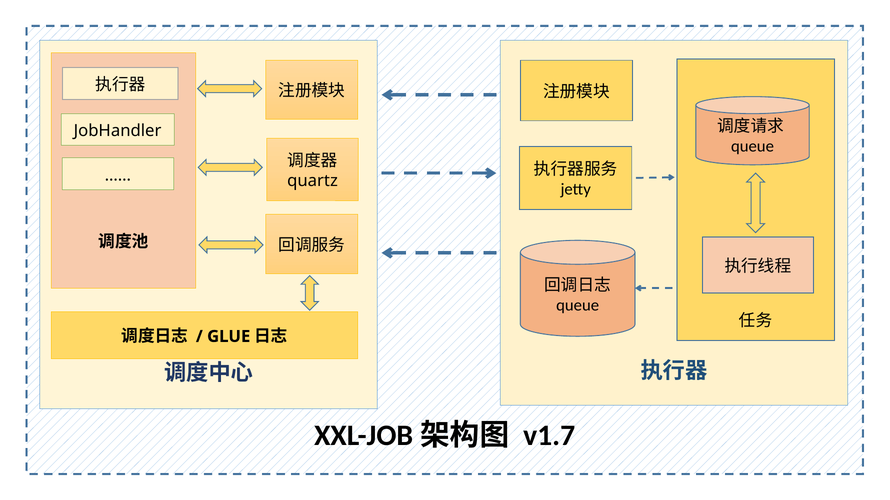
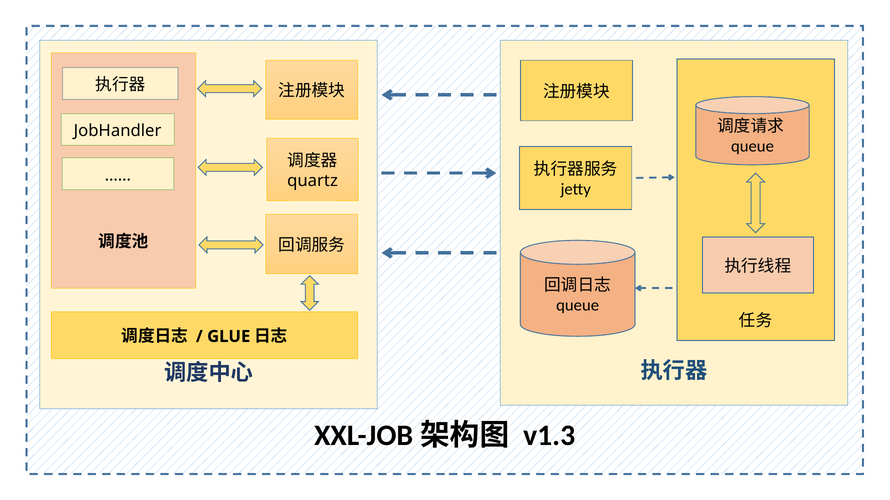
v1.7: v1.7 -> v1.3
